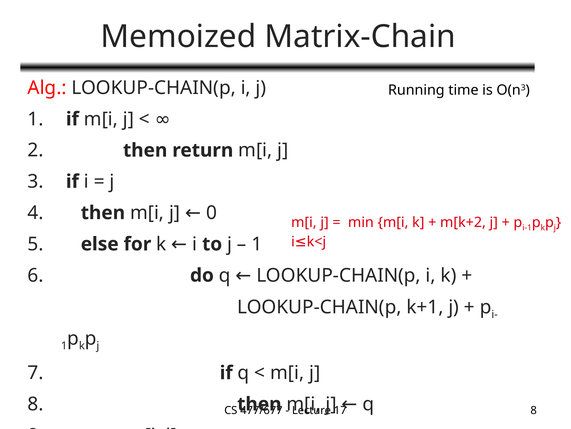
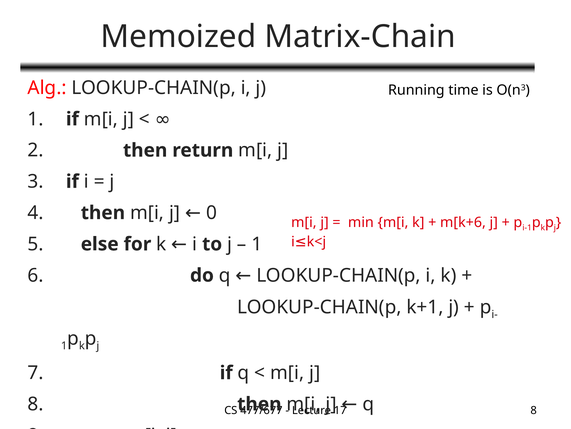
m[k+2: m[k+2 -> m[k+6
